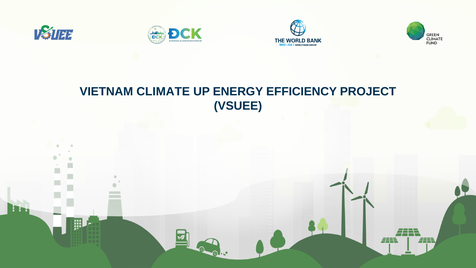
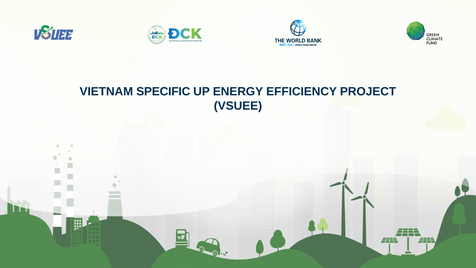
CLIMATE: CLIMATE -> SPECIFIC
